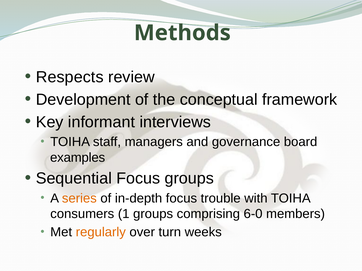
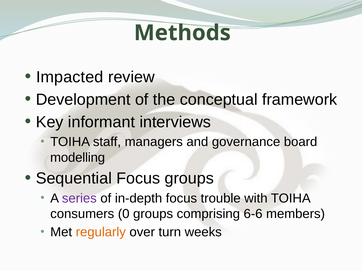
Respects: Respects -> Impacted
examples: examples -> modelling
series colour: orange -> purple
1: 1 -> 0
6-0: 6-0 -> 6-6
